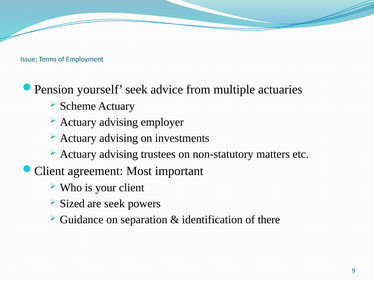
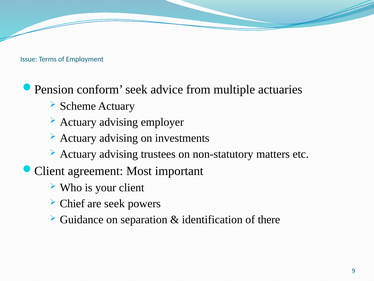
yourself: yourself -> conform
Sized: Sized -> Chief
